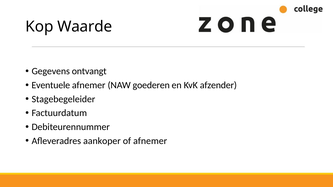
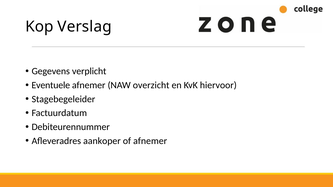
Waarde: Waarde -> Verslag
ontvangt: ontvangt -> verplicht
goederen: goederen -> overzicht
afzender: afzender -> hiervoor
